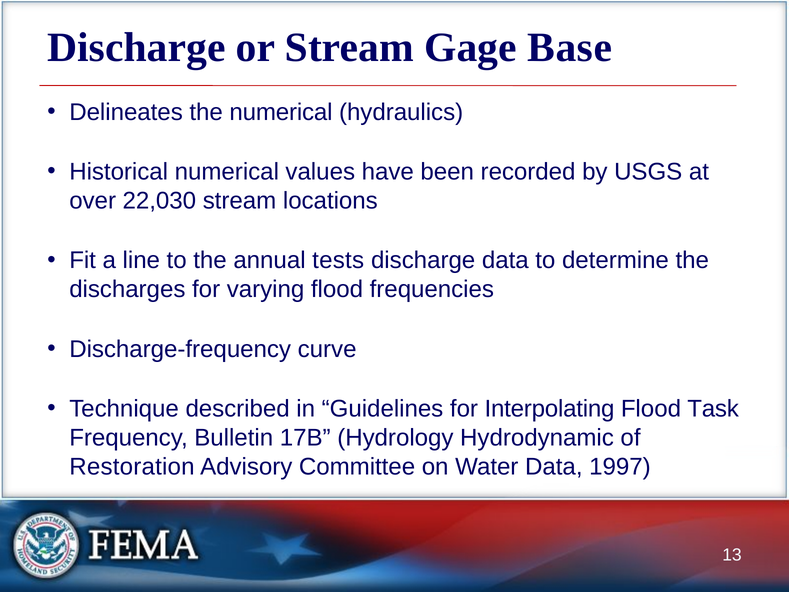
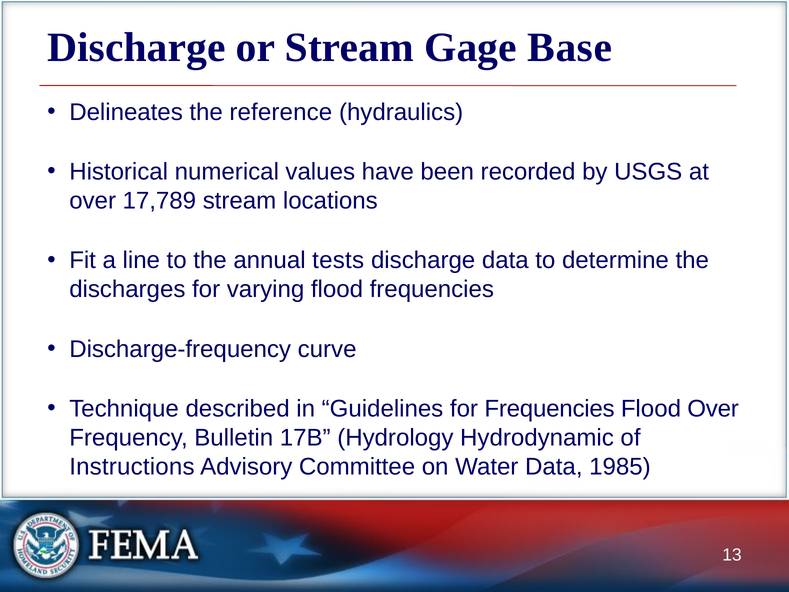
the numerical: numerical -> reference
22,030: 22,030 -> 17,789
for Interpolating: Interpolating -> Frequencies
Flood Task: Task -> Over
Restoration: Restoration -> Instructions
1997: 1997 -> 1985
